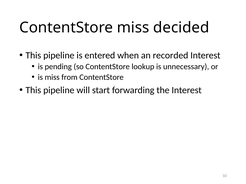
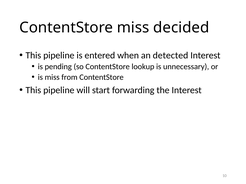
recorded: recorded -> detected
